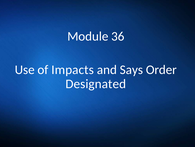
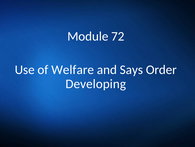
36: 36 -> 72
Impacts: Impacts -> Welfare
Designated: Designated -> Developing
